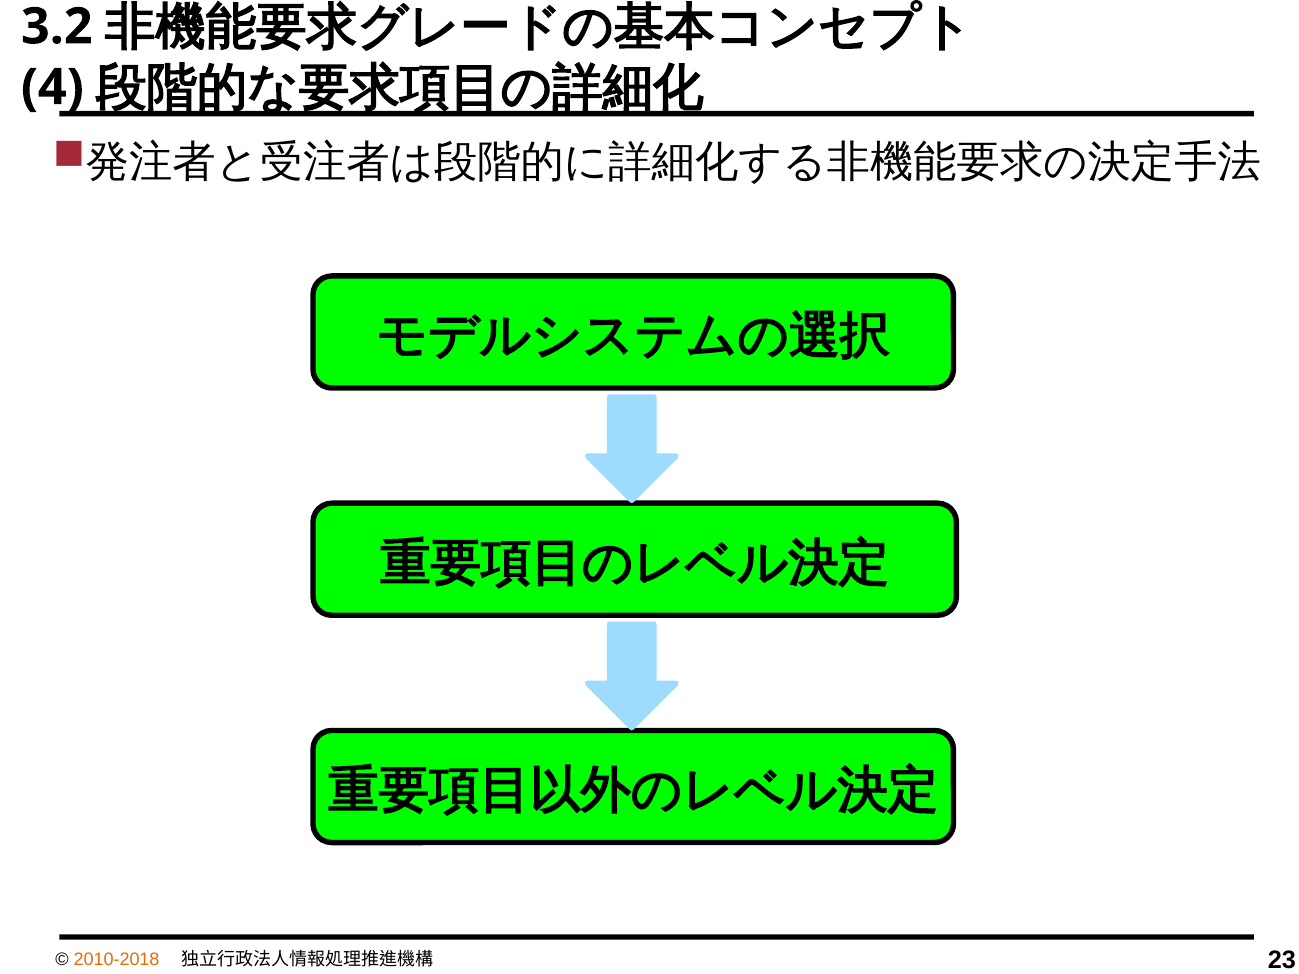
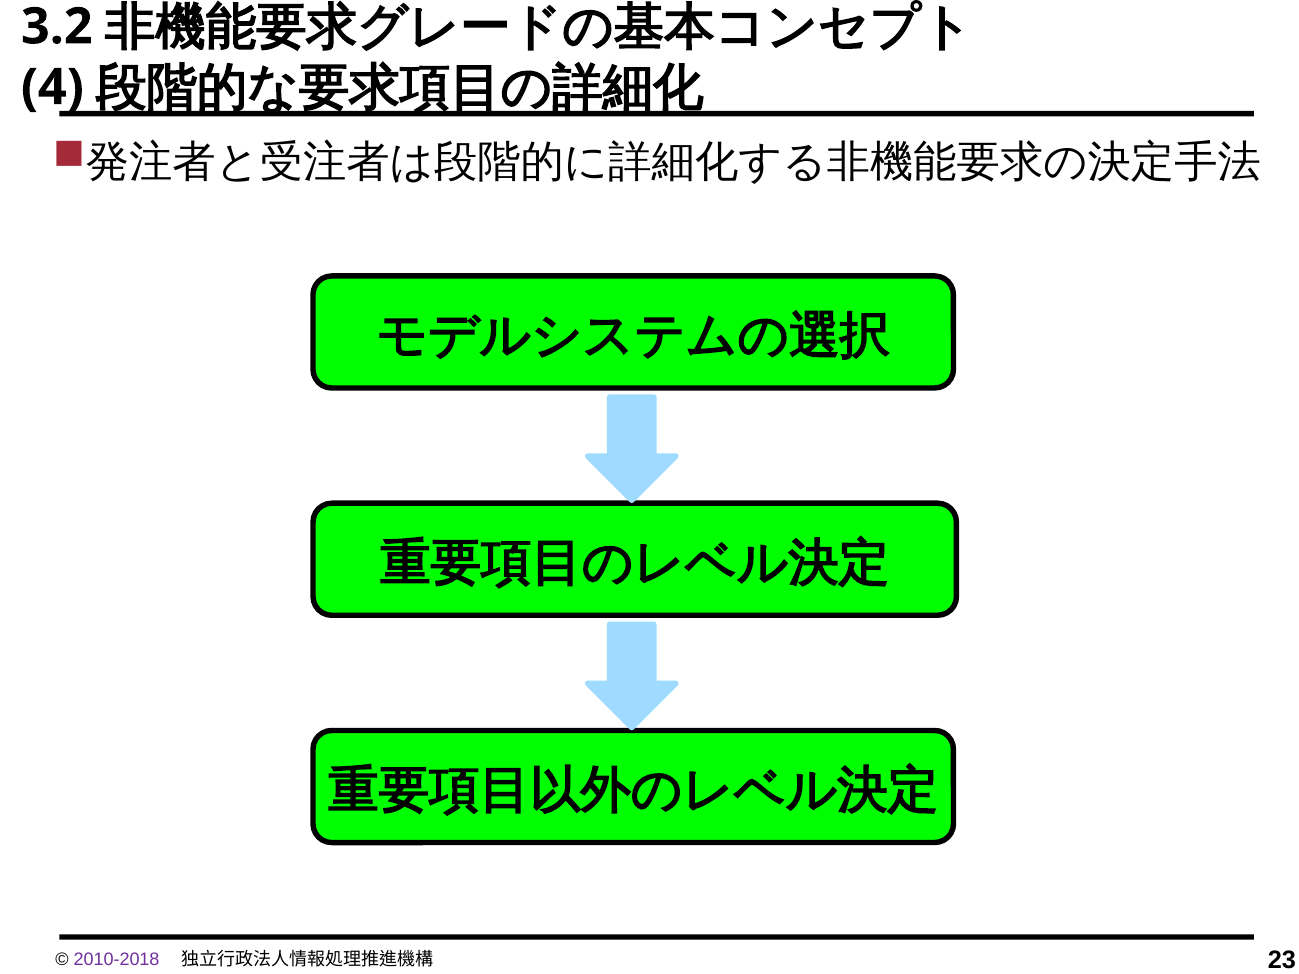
2010-2018 colour: orange -> purple
